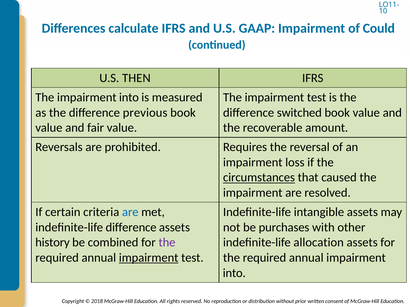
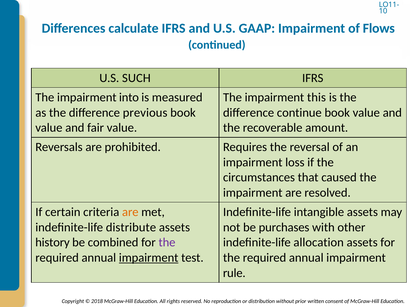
Could: Could -> Flows
THEN: THEN -> SUCH
The impairment test: test -> this
switched: switched -> continue
circumstances underline: present -> none
are at (130, 212) colour: blue -> orange
indefinite-life difference: difference -> distribute
into at (234, 273): into -> rule
